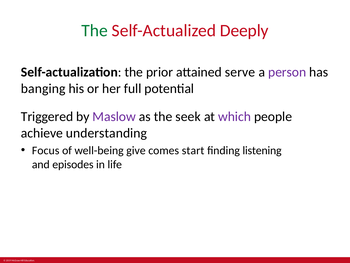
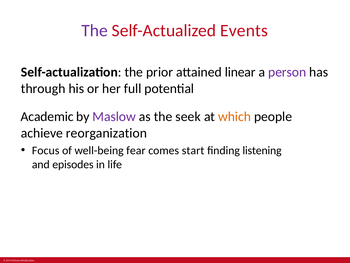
The at (95, 30) colour: green -> purple
Deeply: Deeply -> Events
serve: serve -> linear
banging: banging -> through
Triggered: Triggered -> Academic
which colour: purple -> orange
understanding: understanding -> reorganization
give: give -> fear
